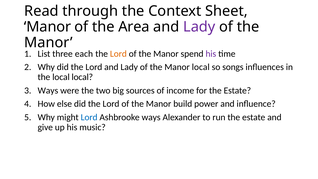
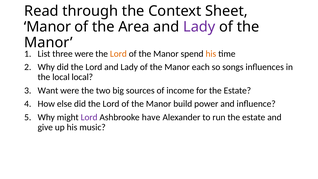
three each: each -> were
his at (211, 54) colour: purple -> orange
Manor local: local -> each
Ways at (48, 90): Ways -> Want
Lord at (89, 117) colour: blue -> purple
Ashbrooke ways: ways -> have
